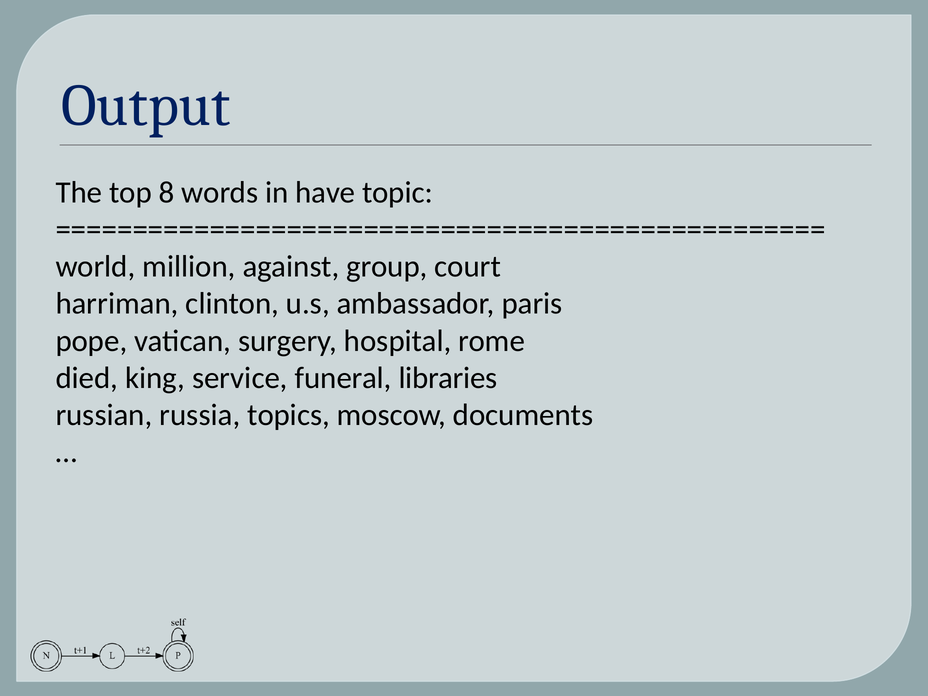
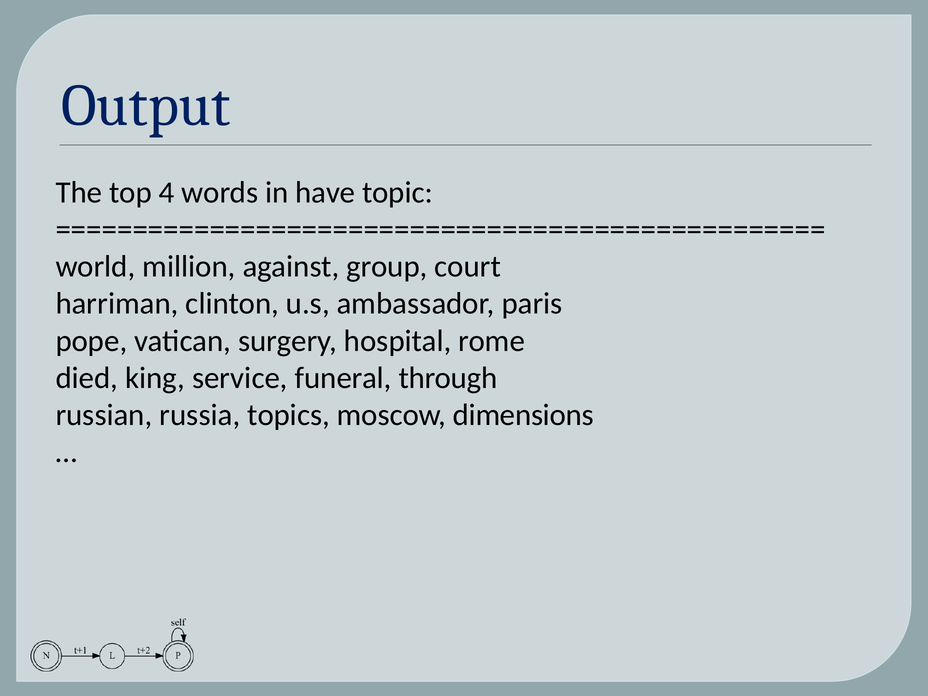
8: 8 -> 4
libraries: libraries -> through
documents: documents -> dimensions
